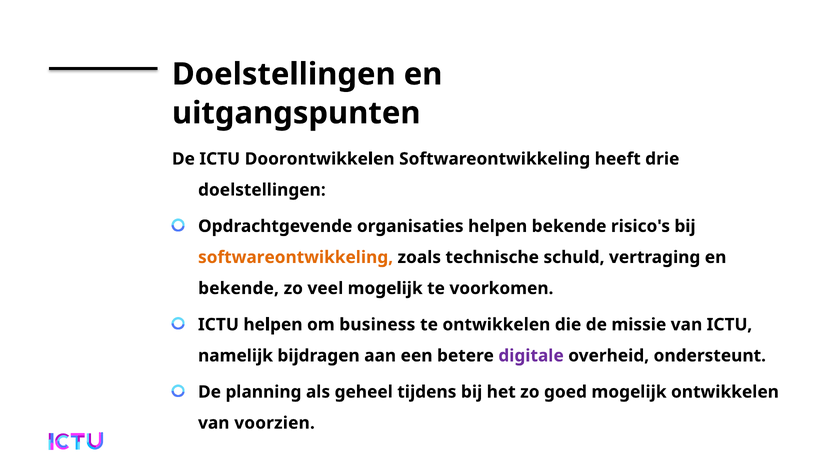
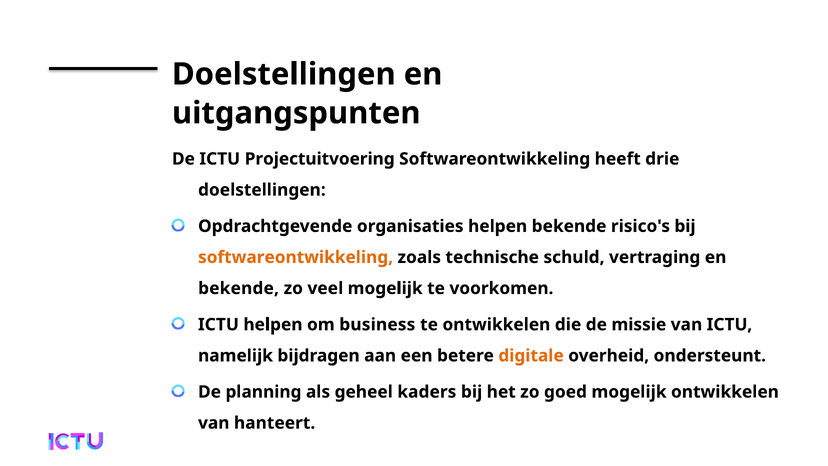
Doorontwikkelen: Doorontwikkelen -> Projectuitvoering
digitale colour: purple -> orange
tijdens: tijdens -> kaders
voorzien: voorzien -> hanteert
